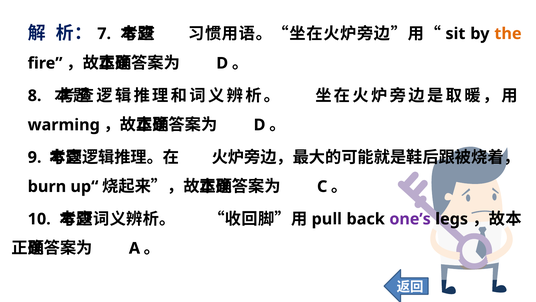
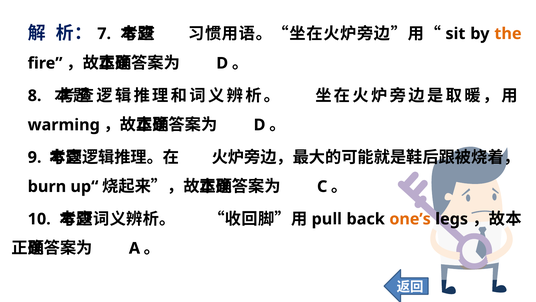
one’s colour: purple -> orange
